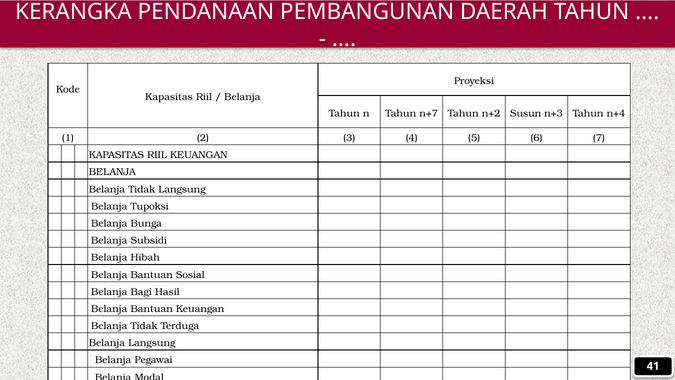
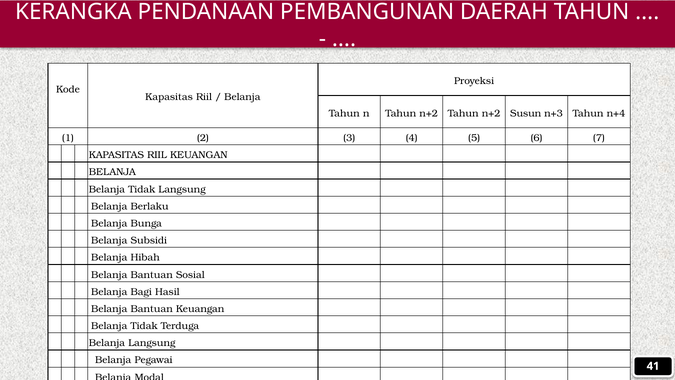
n Tahun n+7: n+7 -> n+2
Tupoksi: Tupoksi -> Berlaku
